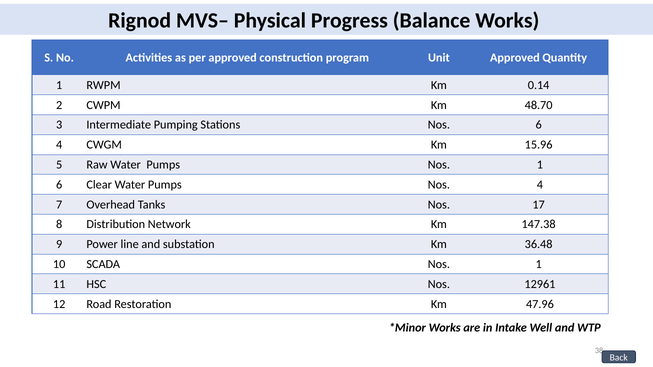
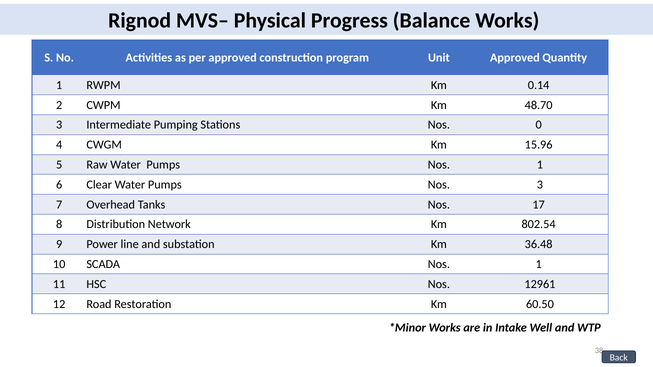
Nos 6: 6 -> 0
Nos 4: 4 -> 3
147.38: 147.38 -> 802.54
47.96: 47.96 -> 60.50
